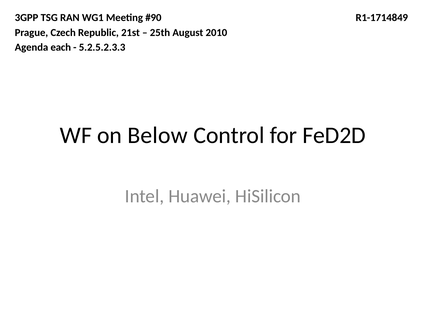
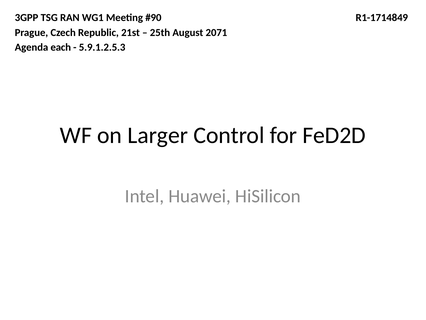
2010: 2010 -> 2071
5.2.5.2.3.3: 5.2.5.2.3.3 -> 5.9.1.2.5.3
Below: Below -> Larger
